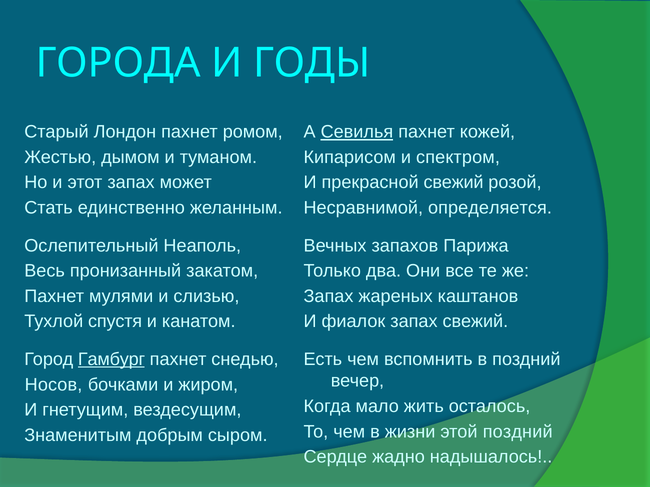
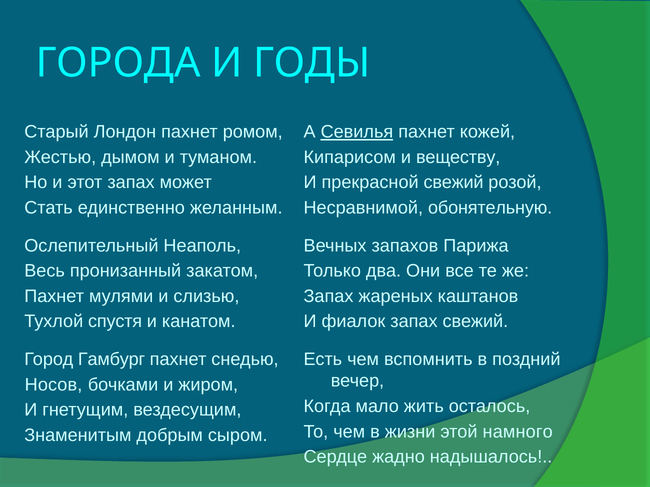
спектром: спектром -> веществу
определяется: определяется -> обонятельную
Гамбург underline: present -> none
этой поздний: поздний -> намного
